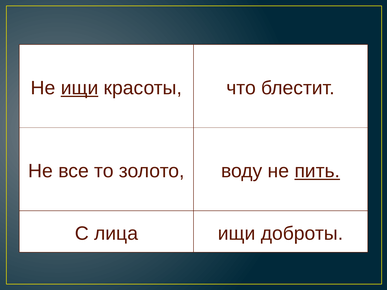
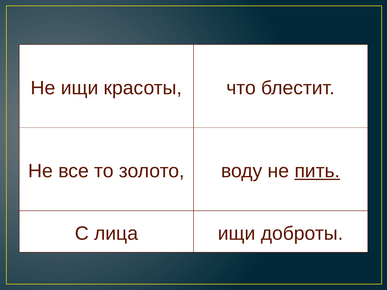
ищи at (80, 88) underline: present -> none
